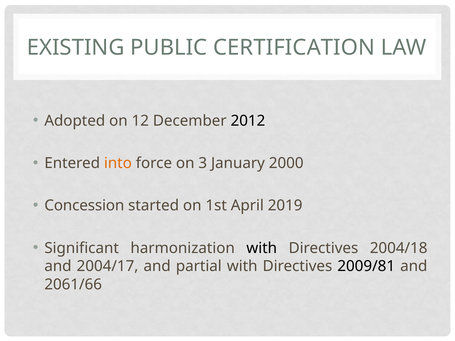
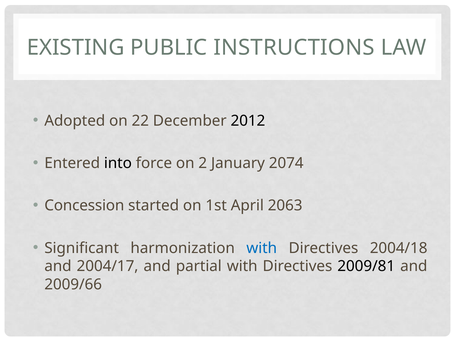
CERTIFICATION: CERTIFICATION -> INSTRUCTIONS
12: 12 -> 22
into colour: orange -> black
3: 3 -> 2
2000: 2000 -> 2074
2019: 2019 -> 2063
with at (262, 248) colour: black -> blue
2061/66: 2061/66 -> 2009/66
